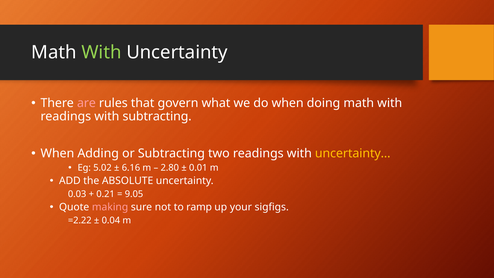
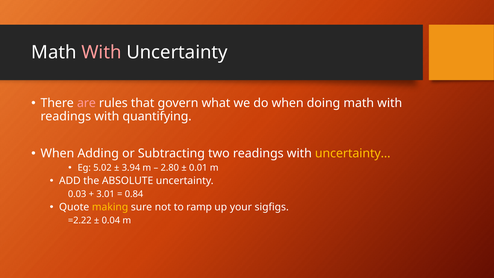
With at (101, 52) colour: light green -> pink
with subtracting: subtracting -> quantifying
6.16: 6.16 -> 3.94
0.21: 0.21 -> 3.01
9.05: 9.05 -> 0.84
making colour: pink -> yellow
